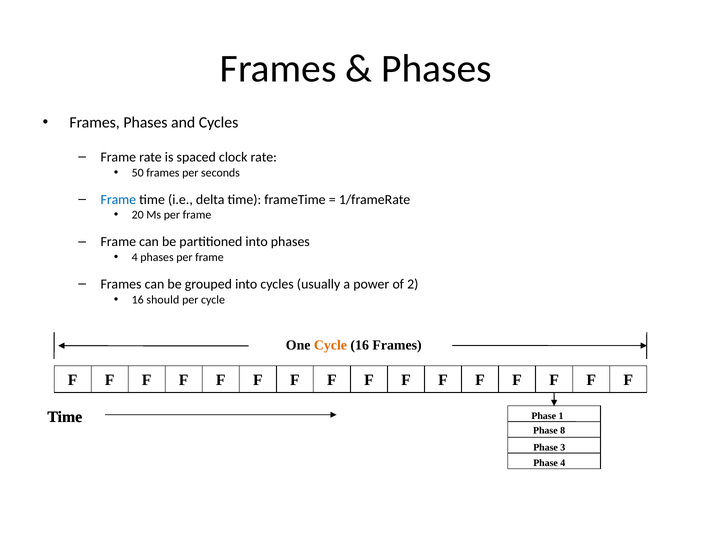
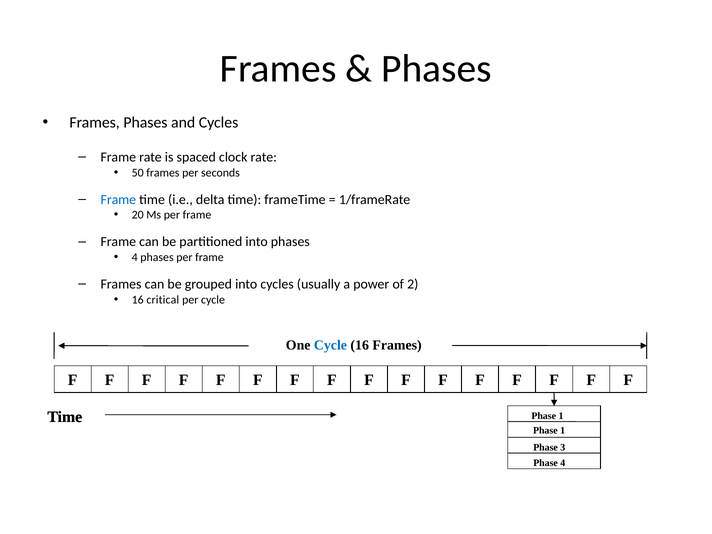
should: should -> critical
Cycle at (330, 345) colour: orange -> blue
8 at (563, 430): 8 -> 1
